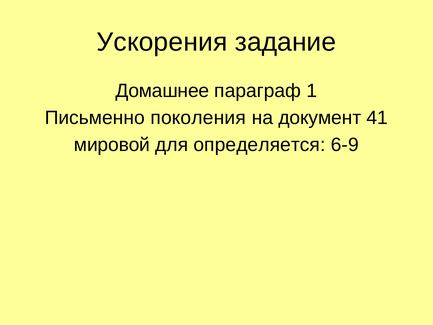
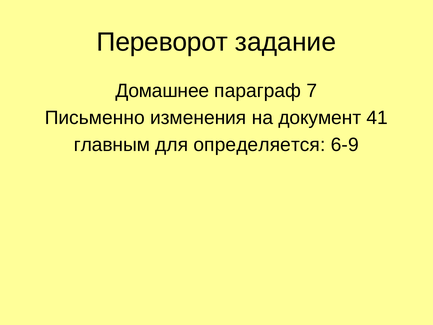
Ускорения: Ускорения -> Переворот
1: 1 -> 7
поколения: поколения -> изменения
мировой: мировой -> главным
